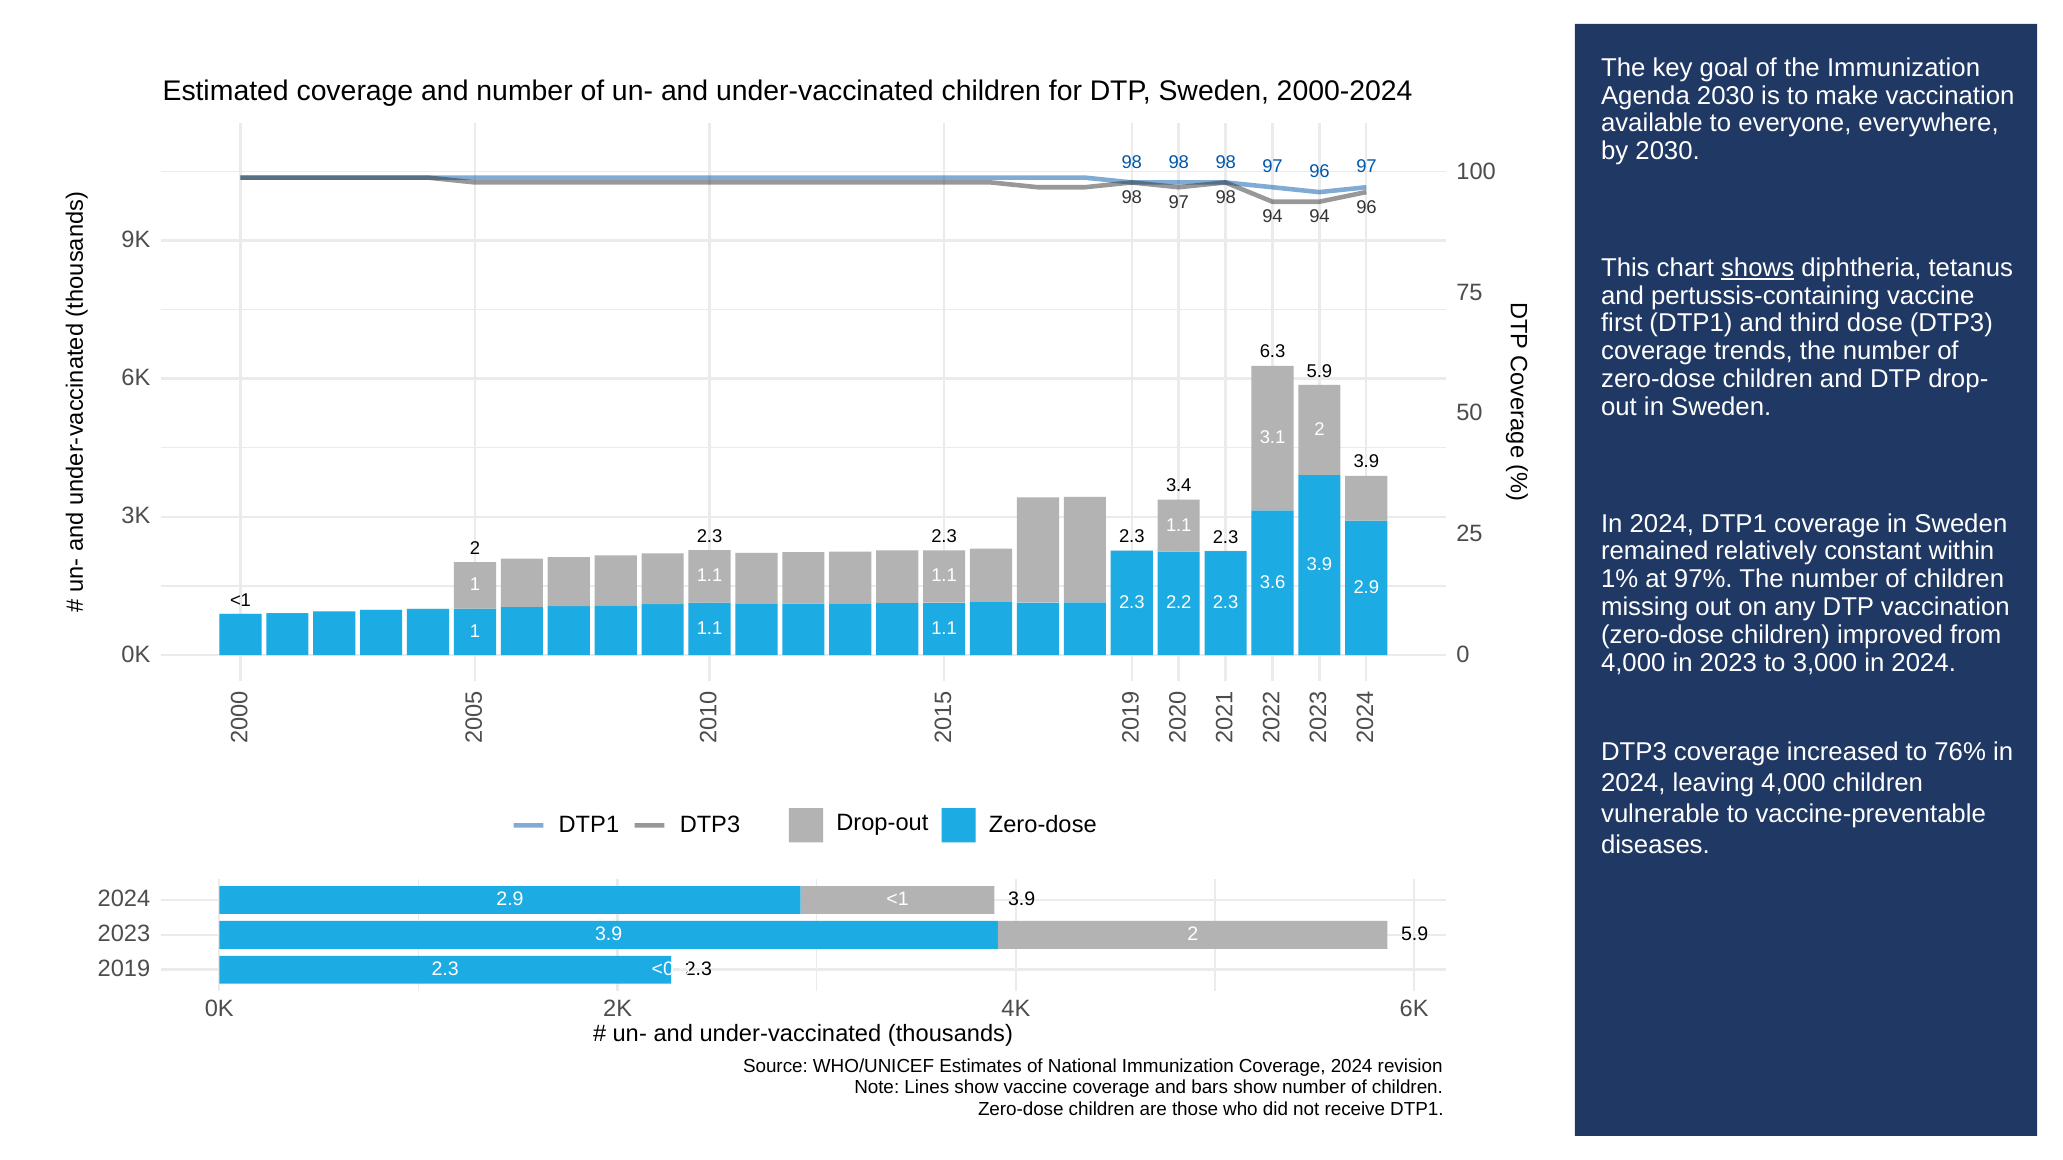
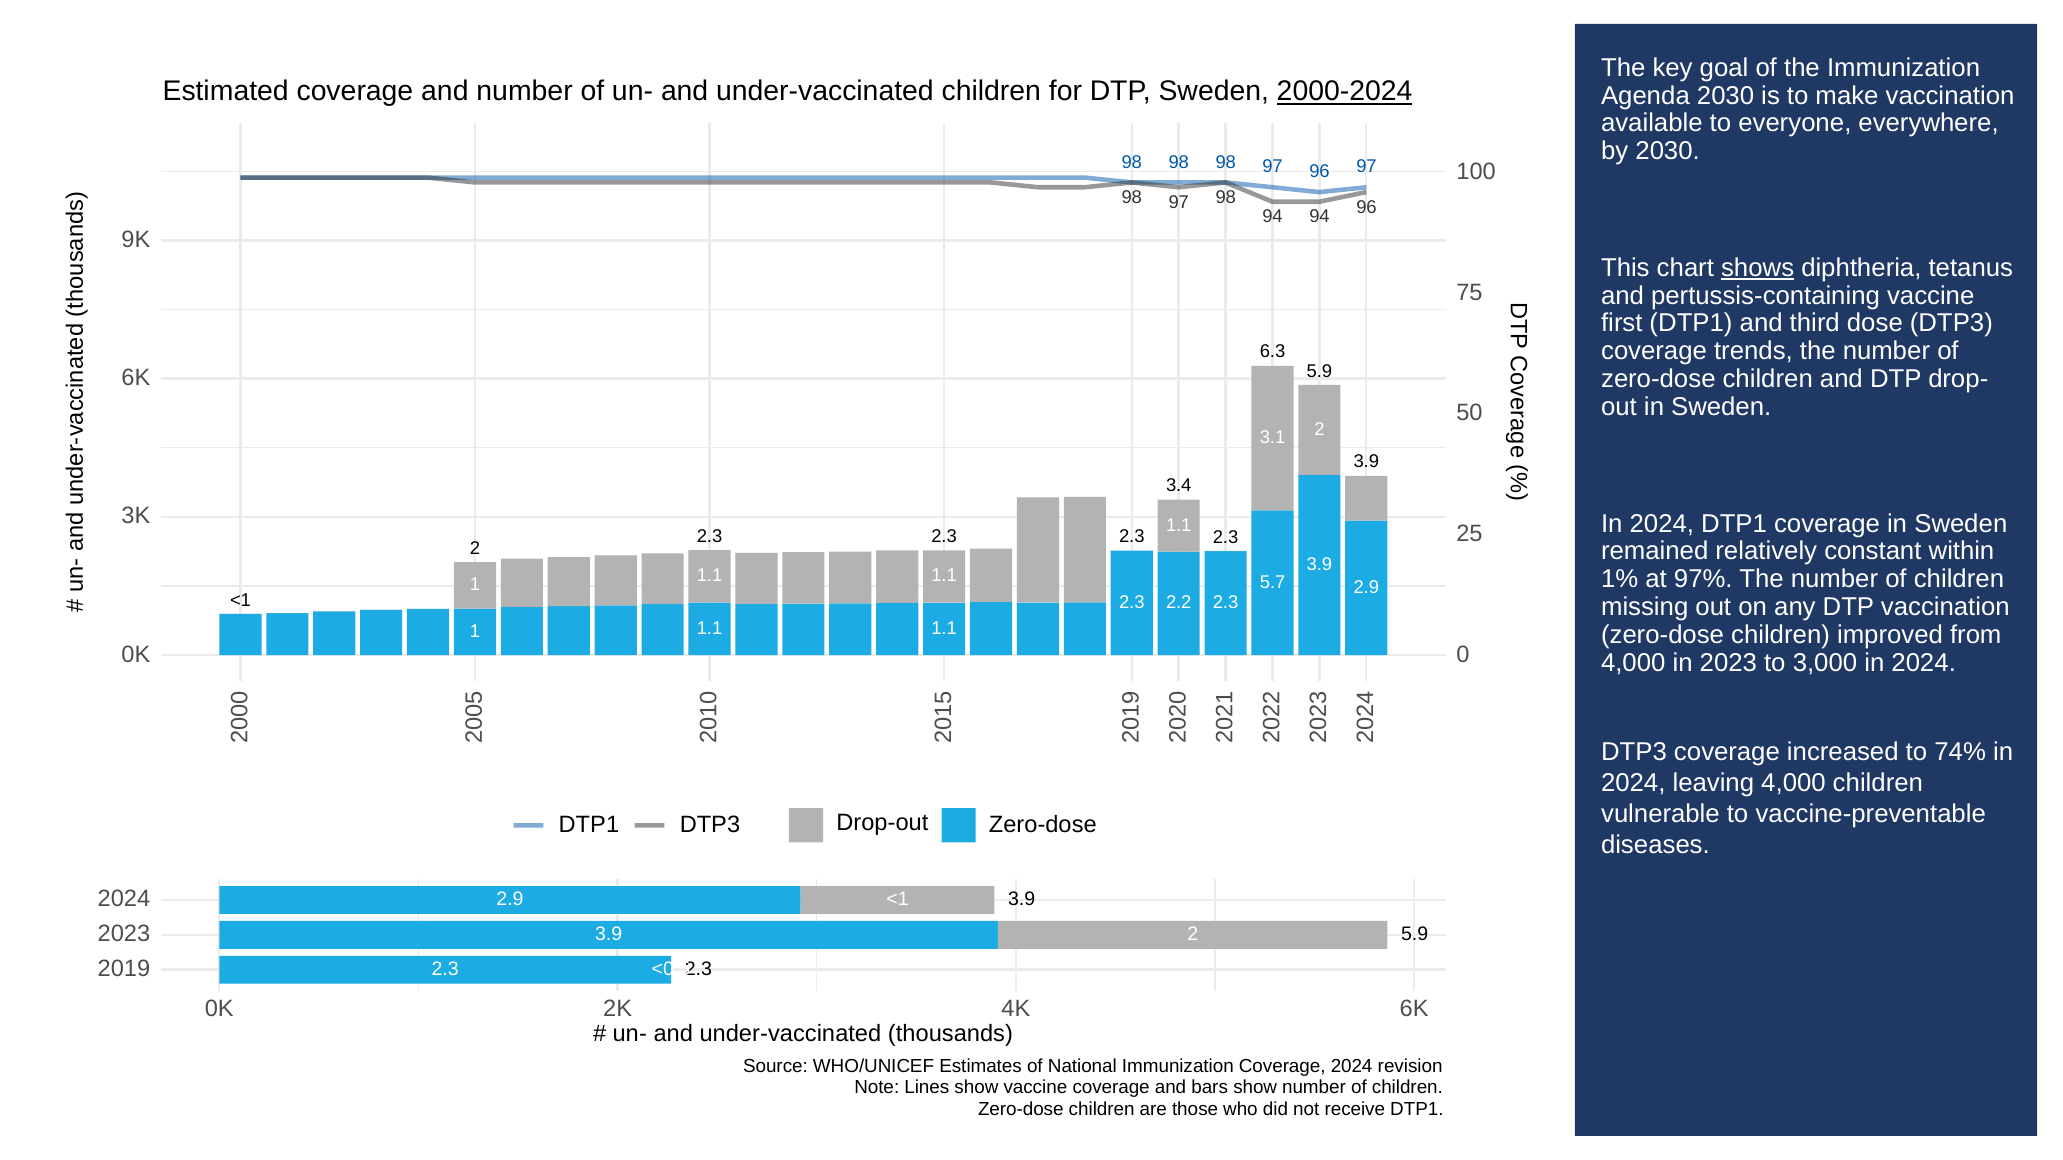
2000-2024 underline: none -> present
3.6: 3.6 -> 5.7
76%: 76% -> 74%
